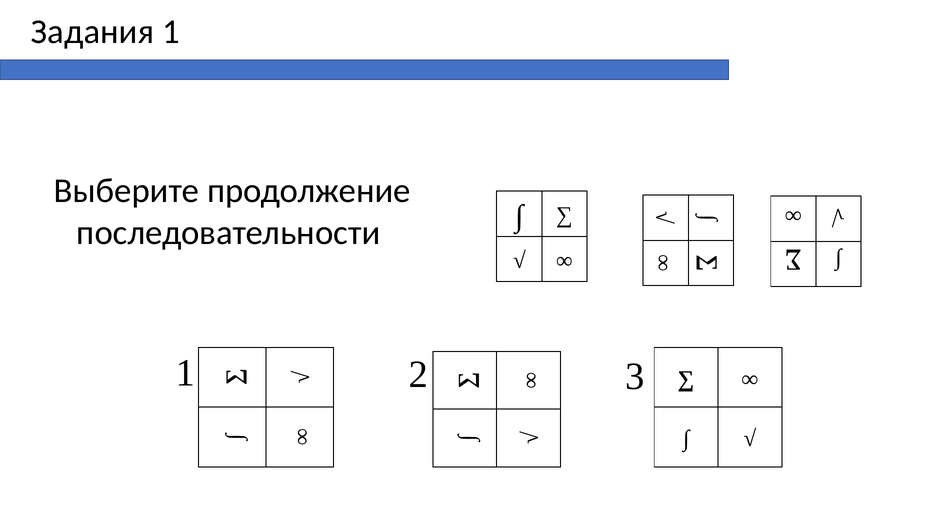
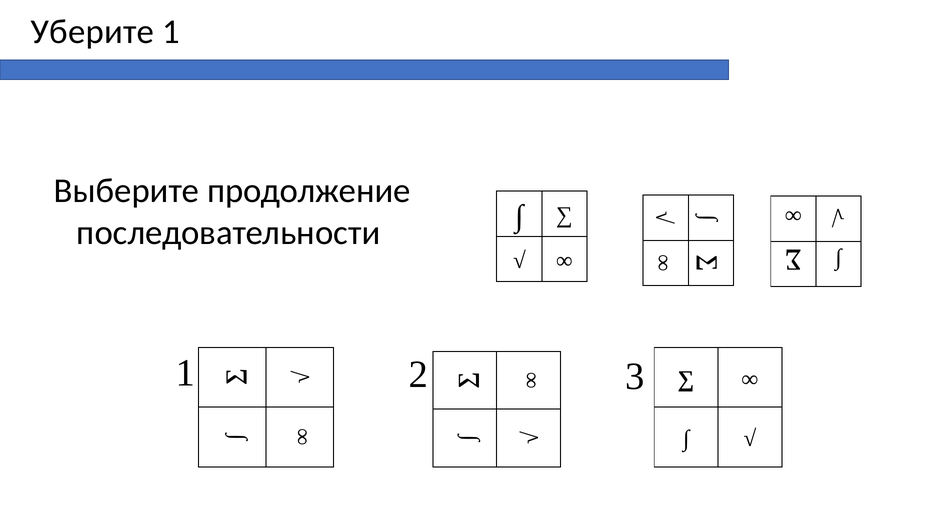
Задания: Задания -> Уберите
